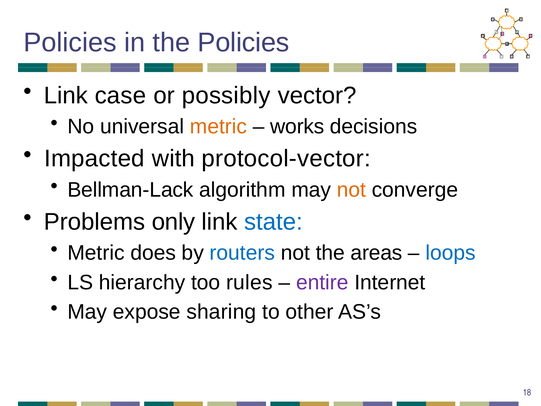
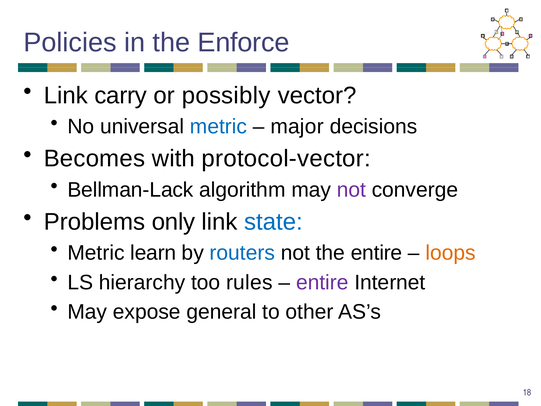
the Policies: Policies -> Enforce
case: case -> carry
metric at (218, 127) colour: orange -> blue
works: works -> major
Impacted: Impacted -> Becomes
not at (351, 190) colour: orange -> purple
does: does -> learn
the areas: areas -> entire
loops colour: blue -> orange
sharing: sharing -> general
